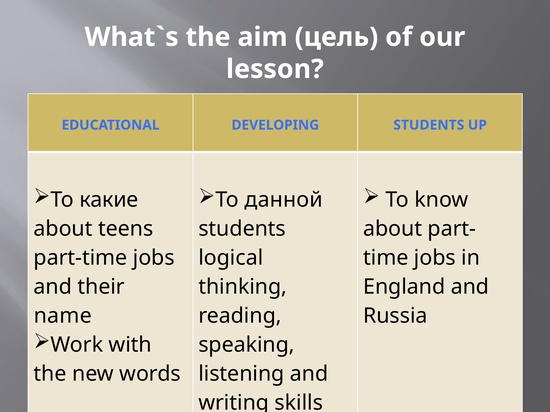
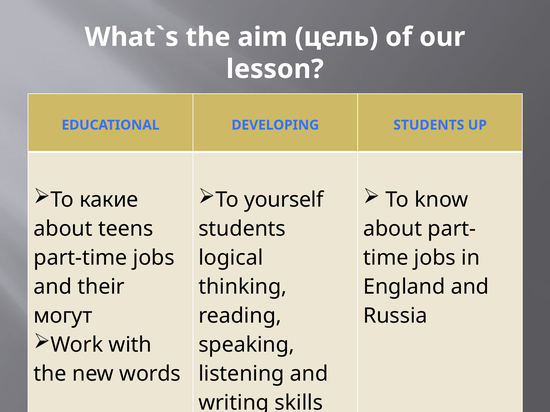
данной: данной -> yourself
name: name -> могут
